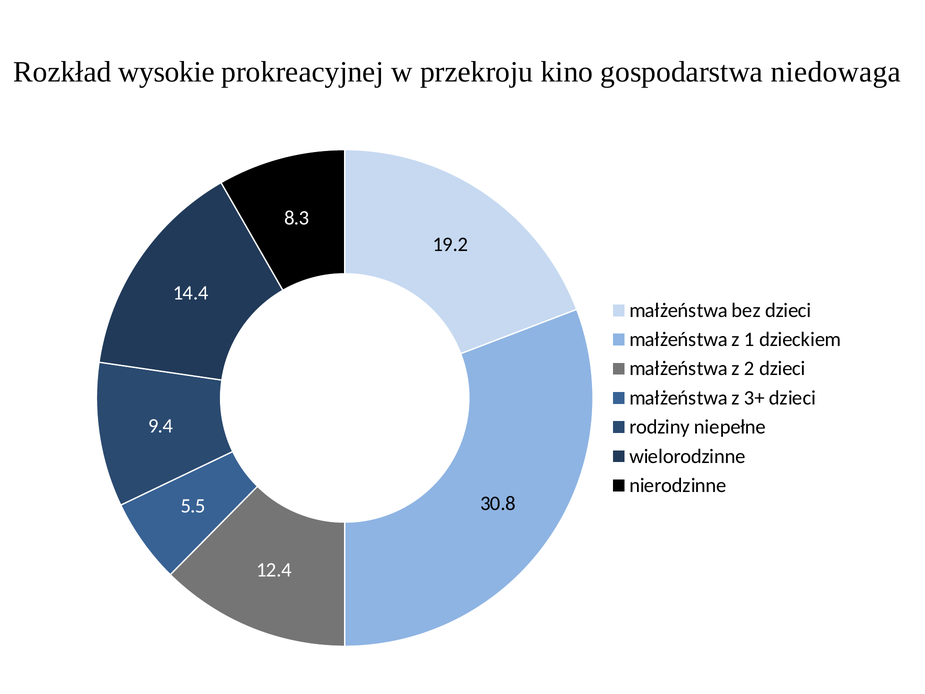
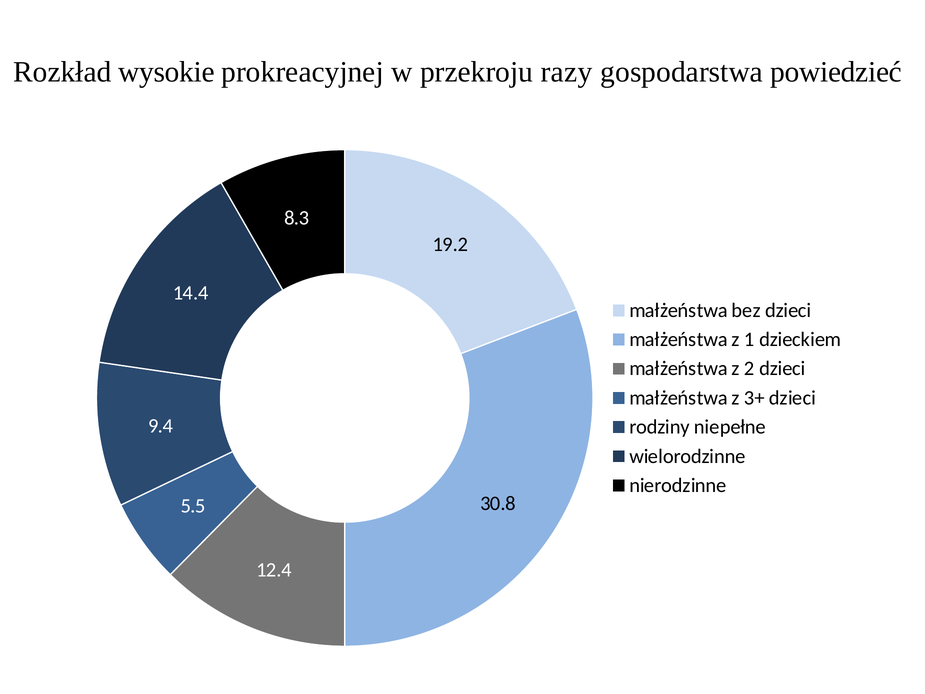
kino: kino -> razy
niedowaga: niedowaga -> powiedzieć
